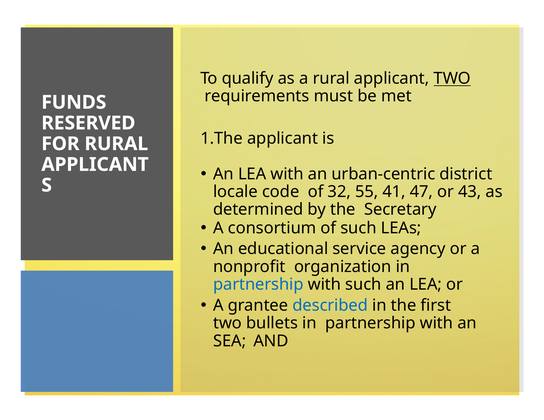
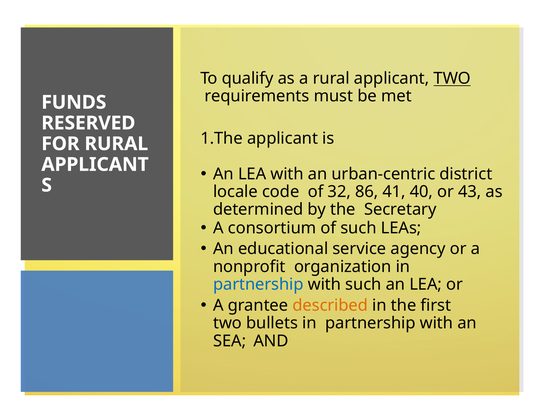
55: 55 -> 86
47: 47 -> 40
described colour: blue -> orange
